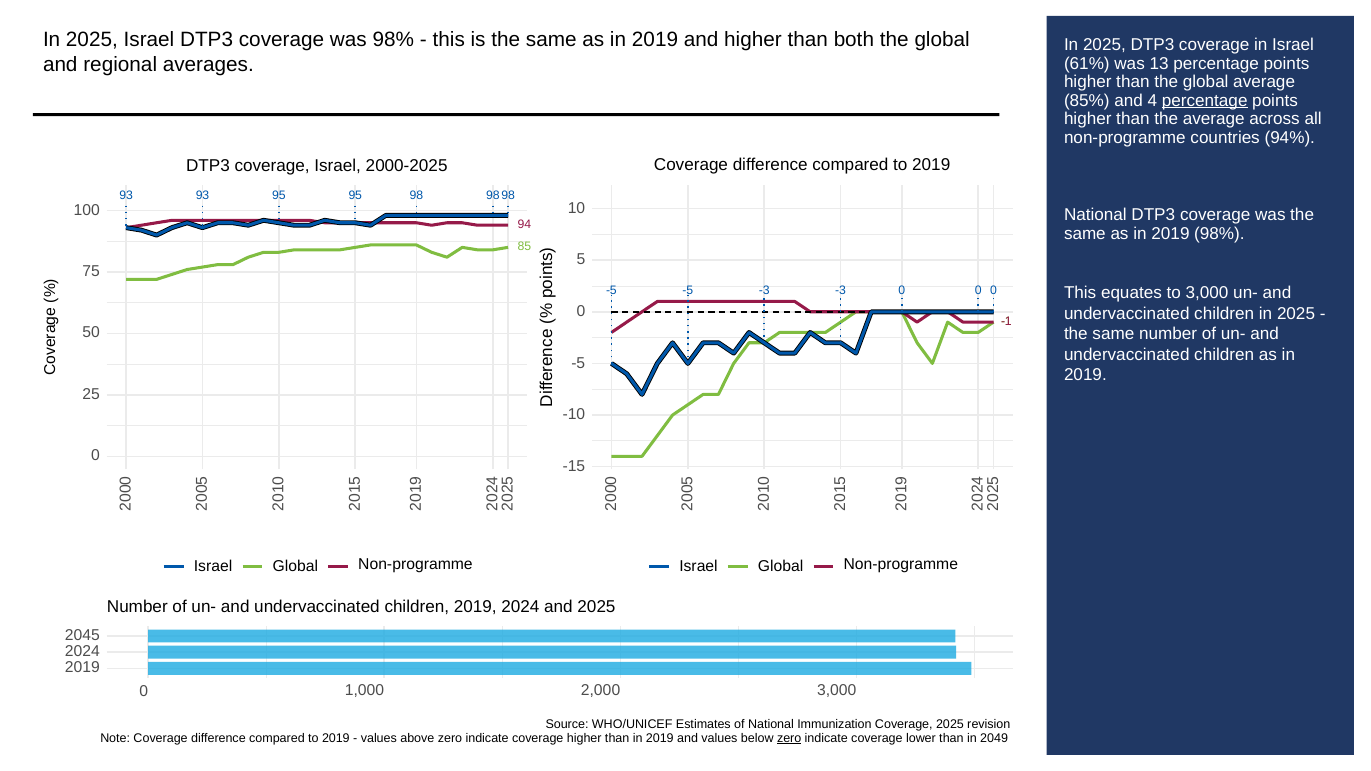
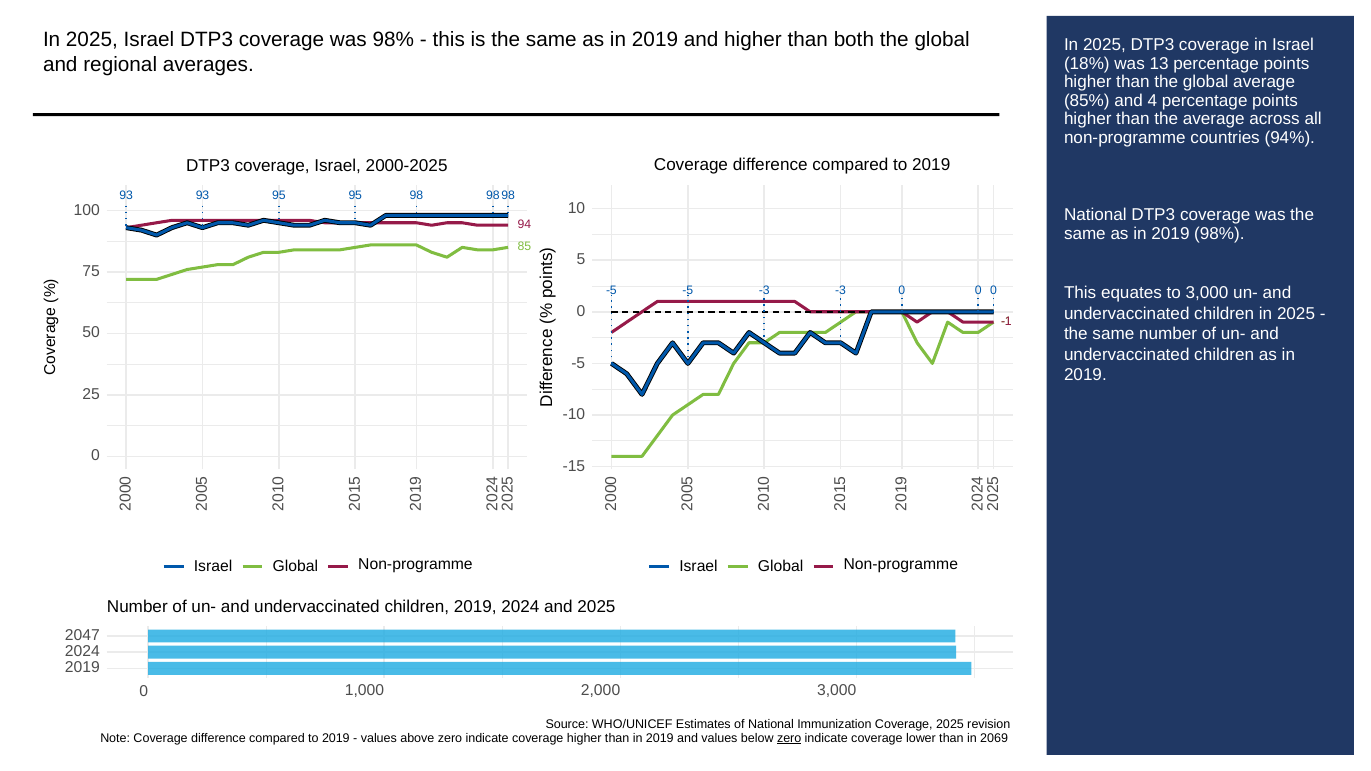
61%: 61% -> 18%
percentage at (1205, 101) underline: present -> none
2045: 2045 -> 2047
2049: 2049 -> 2069
